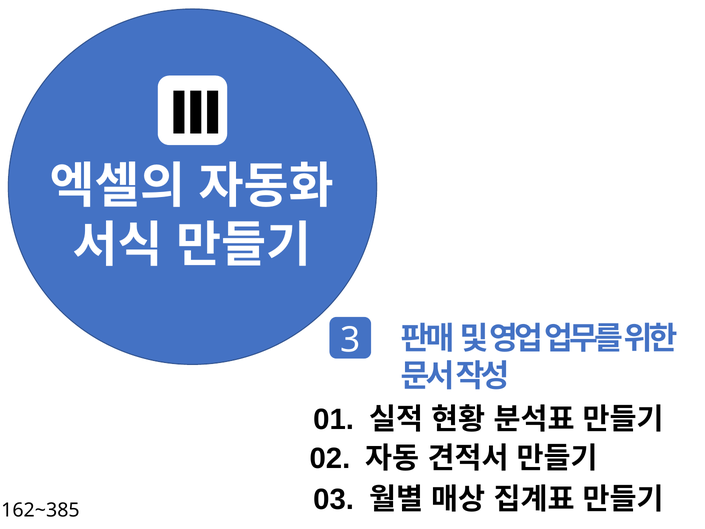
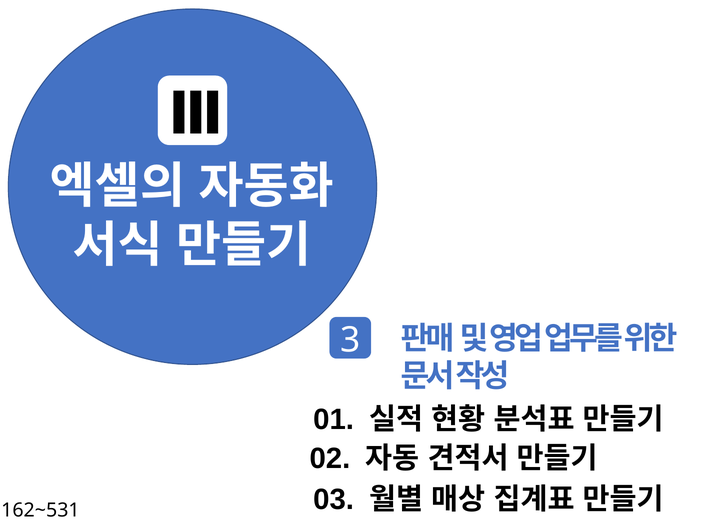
162~385: 162~385 -> 162~531
